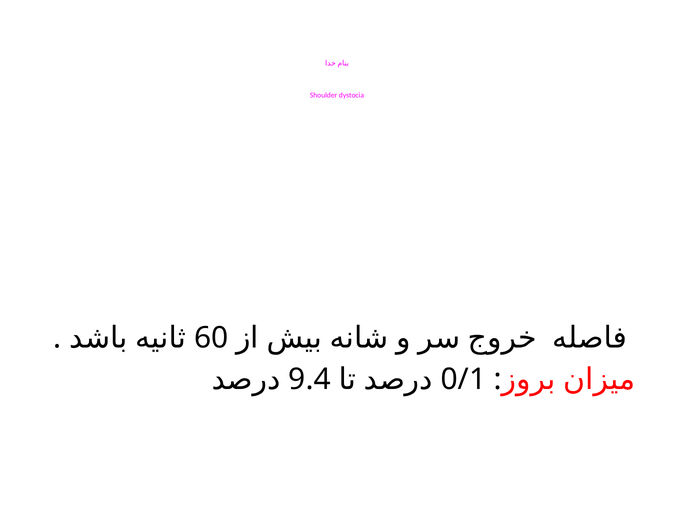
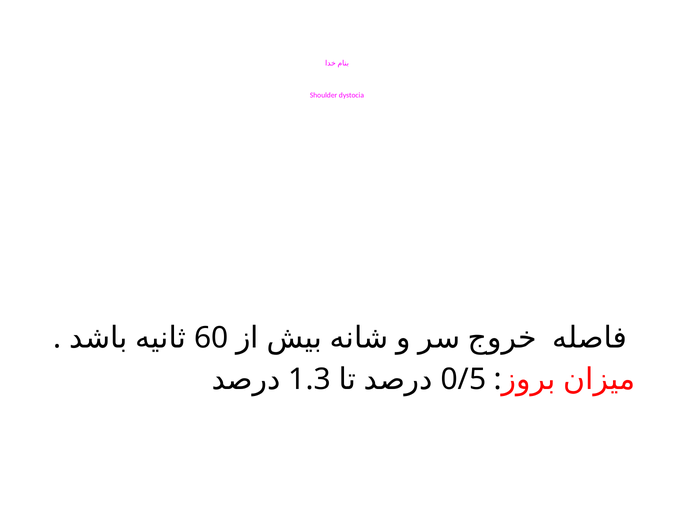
9.4: 9.4 -> 1.3
0/1: 0/1 -> 0/5
